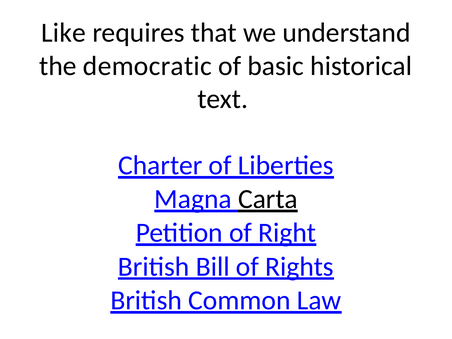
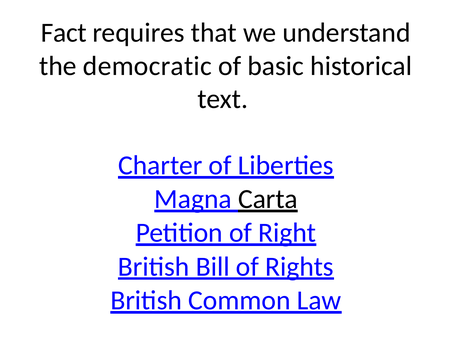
Like: Like -> Fact
